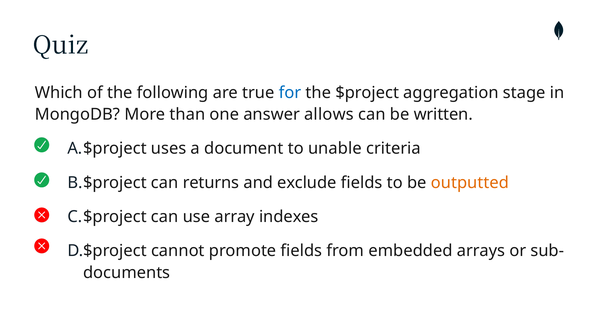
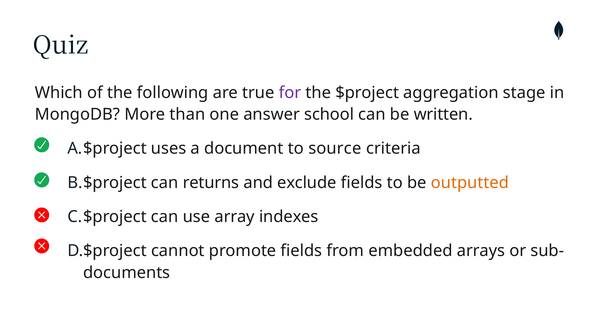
for colour: blue -> purple
allows: allows -> school
unable: unable -> source
